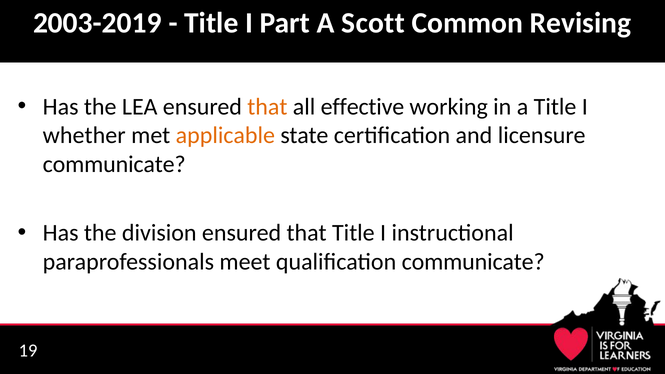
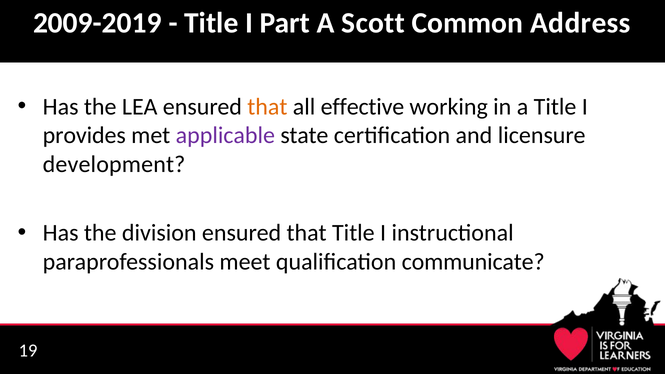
2003-2019: 2003-2019 -> 2009-2019
Revising: Revising -> Address
whether: whether -> provides
applicable colour: orange -> purple
communicate at (114, 164): communicate -> development
